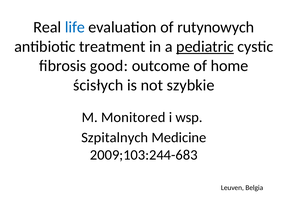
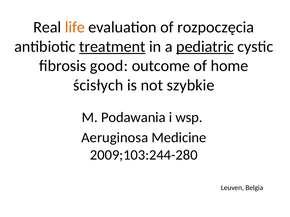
life colour: blue -> orange
rutynowych: rutynowych -> rozpoczęcia
treatment underline: none -> present
Monitored: Monitored -> Podawania
Szpitalnych: Szpitalnych -> Aeruginosa
2009;103:244-683: 2009;103:244-683 -> 2009;103:244-280
